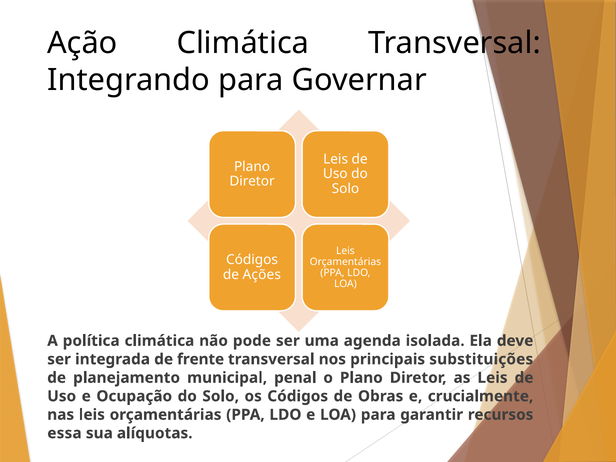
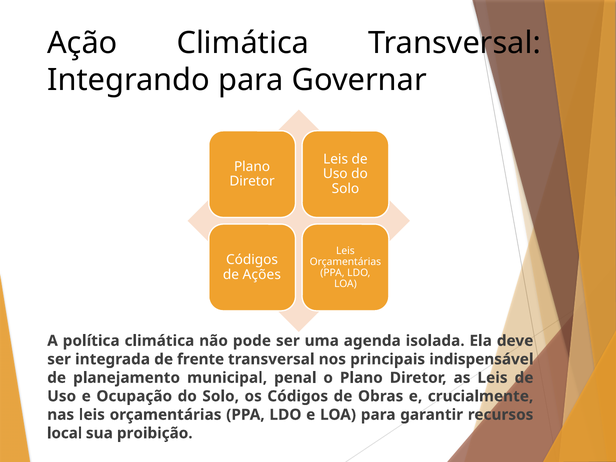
substituições: substituições -> indispensável
essa: essa -> local
alíquotas: alíquotas -> proibição
